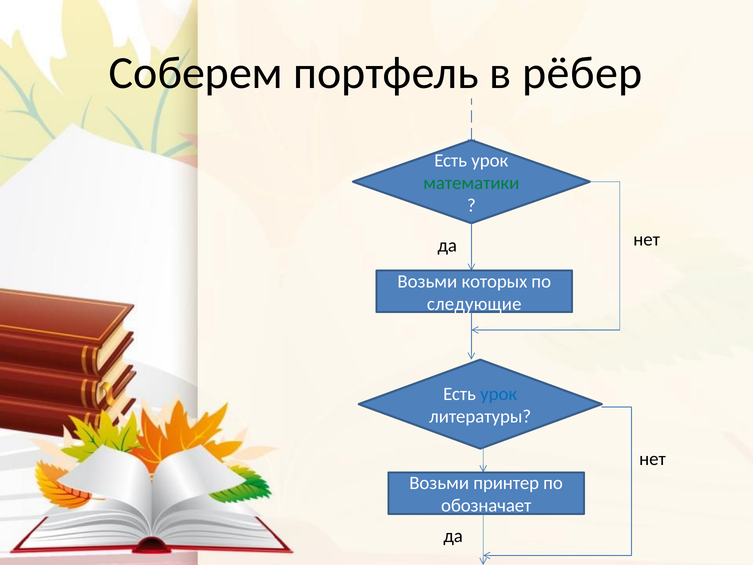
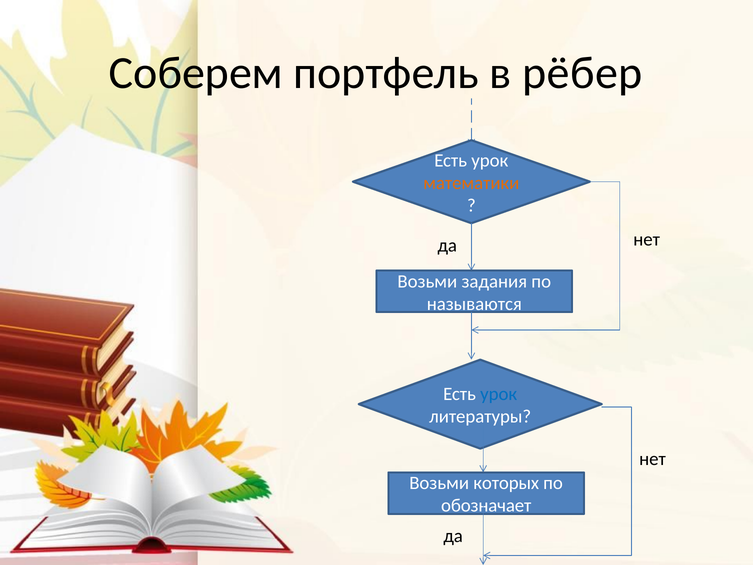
математики colour: green -> orange
которых: которых -> задания
следующие: следующие -> называются
принтер: принтер -> которых
